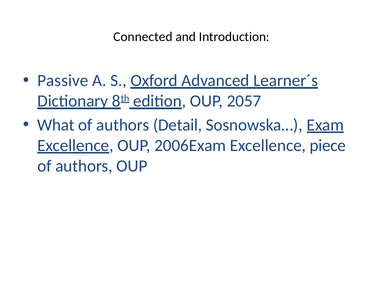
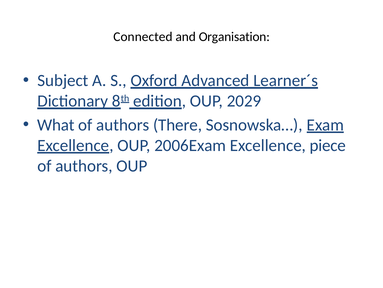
Introduction: Introduction -> Organisation
Passive: Passive -> Subject
2057: 2057 -> 2029
Detail: Detail -> There
